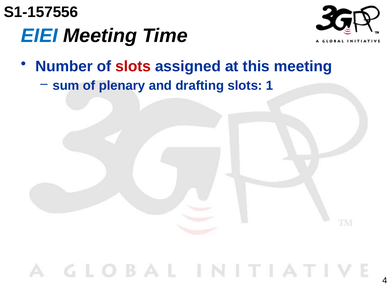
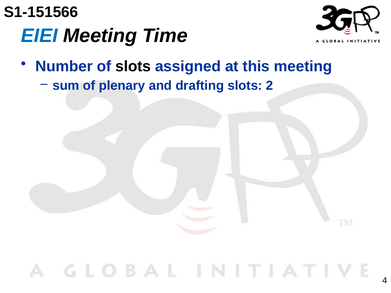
S1-157556: S1-157556 -> S1-151566
slots at (133, 66) colour: red -> black
1: 1 -> 2
